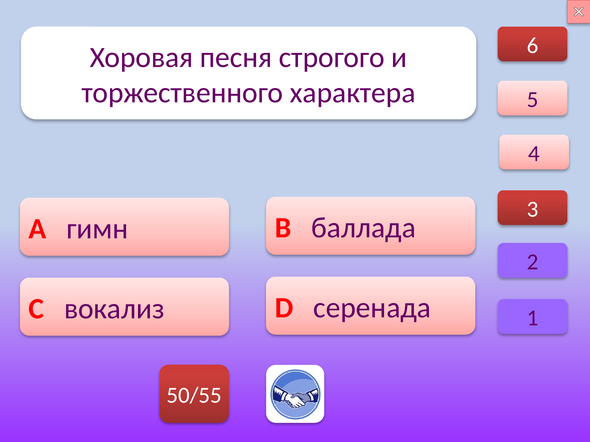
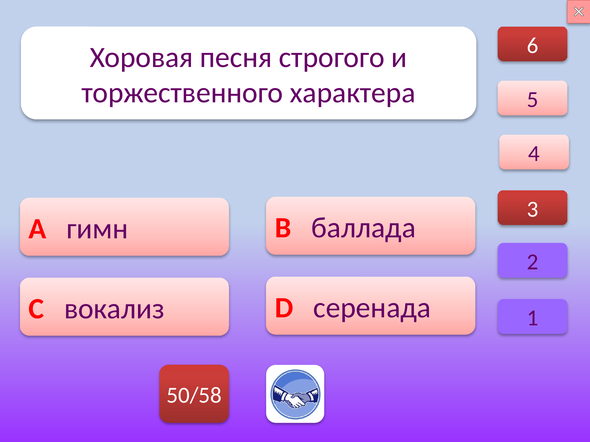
50/55: 50/55 -> 50/58
